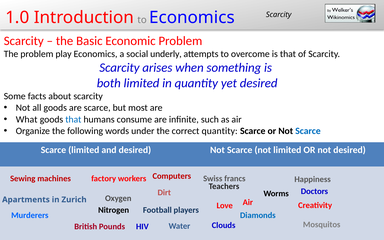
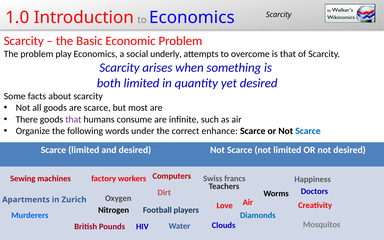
What: What -> There
that at (73, 119) colour: blue -> purple
correct quantity: quantity -> enhance
